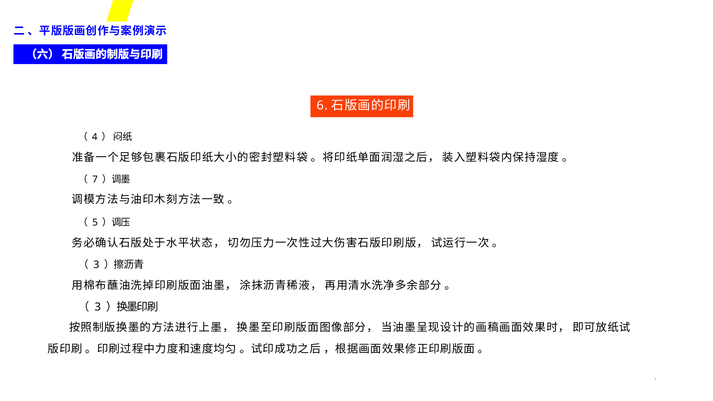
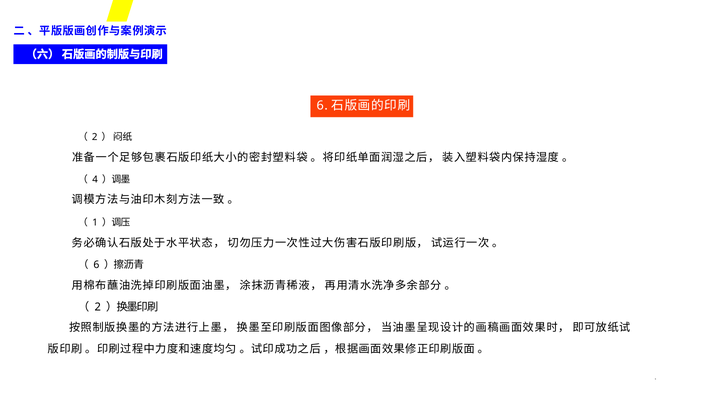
4 at (95, 137): 4 -> 2
7: 7 -> 4
5: 5 -> 1
3 at (96, 265): 3 -> 6
3 at (98, 307): 3 -> 2
